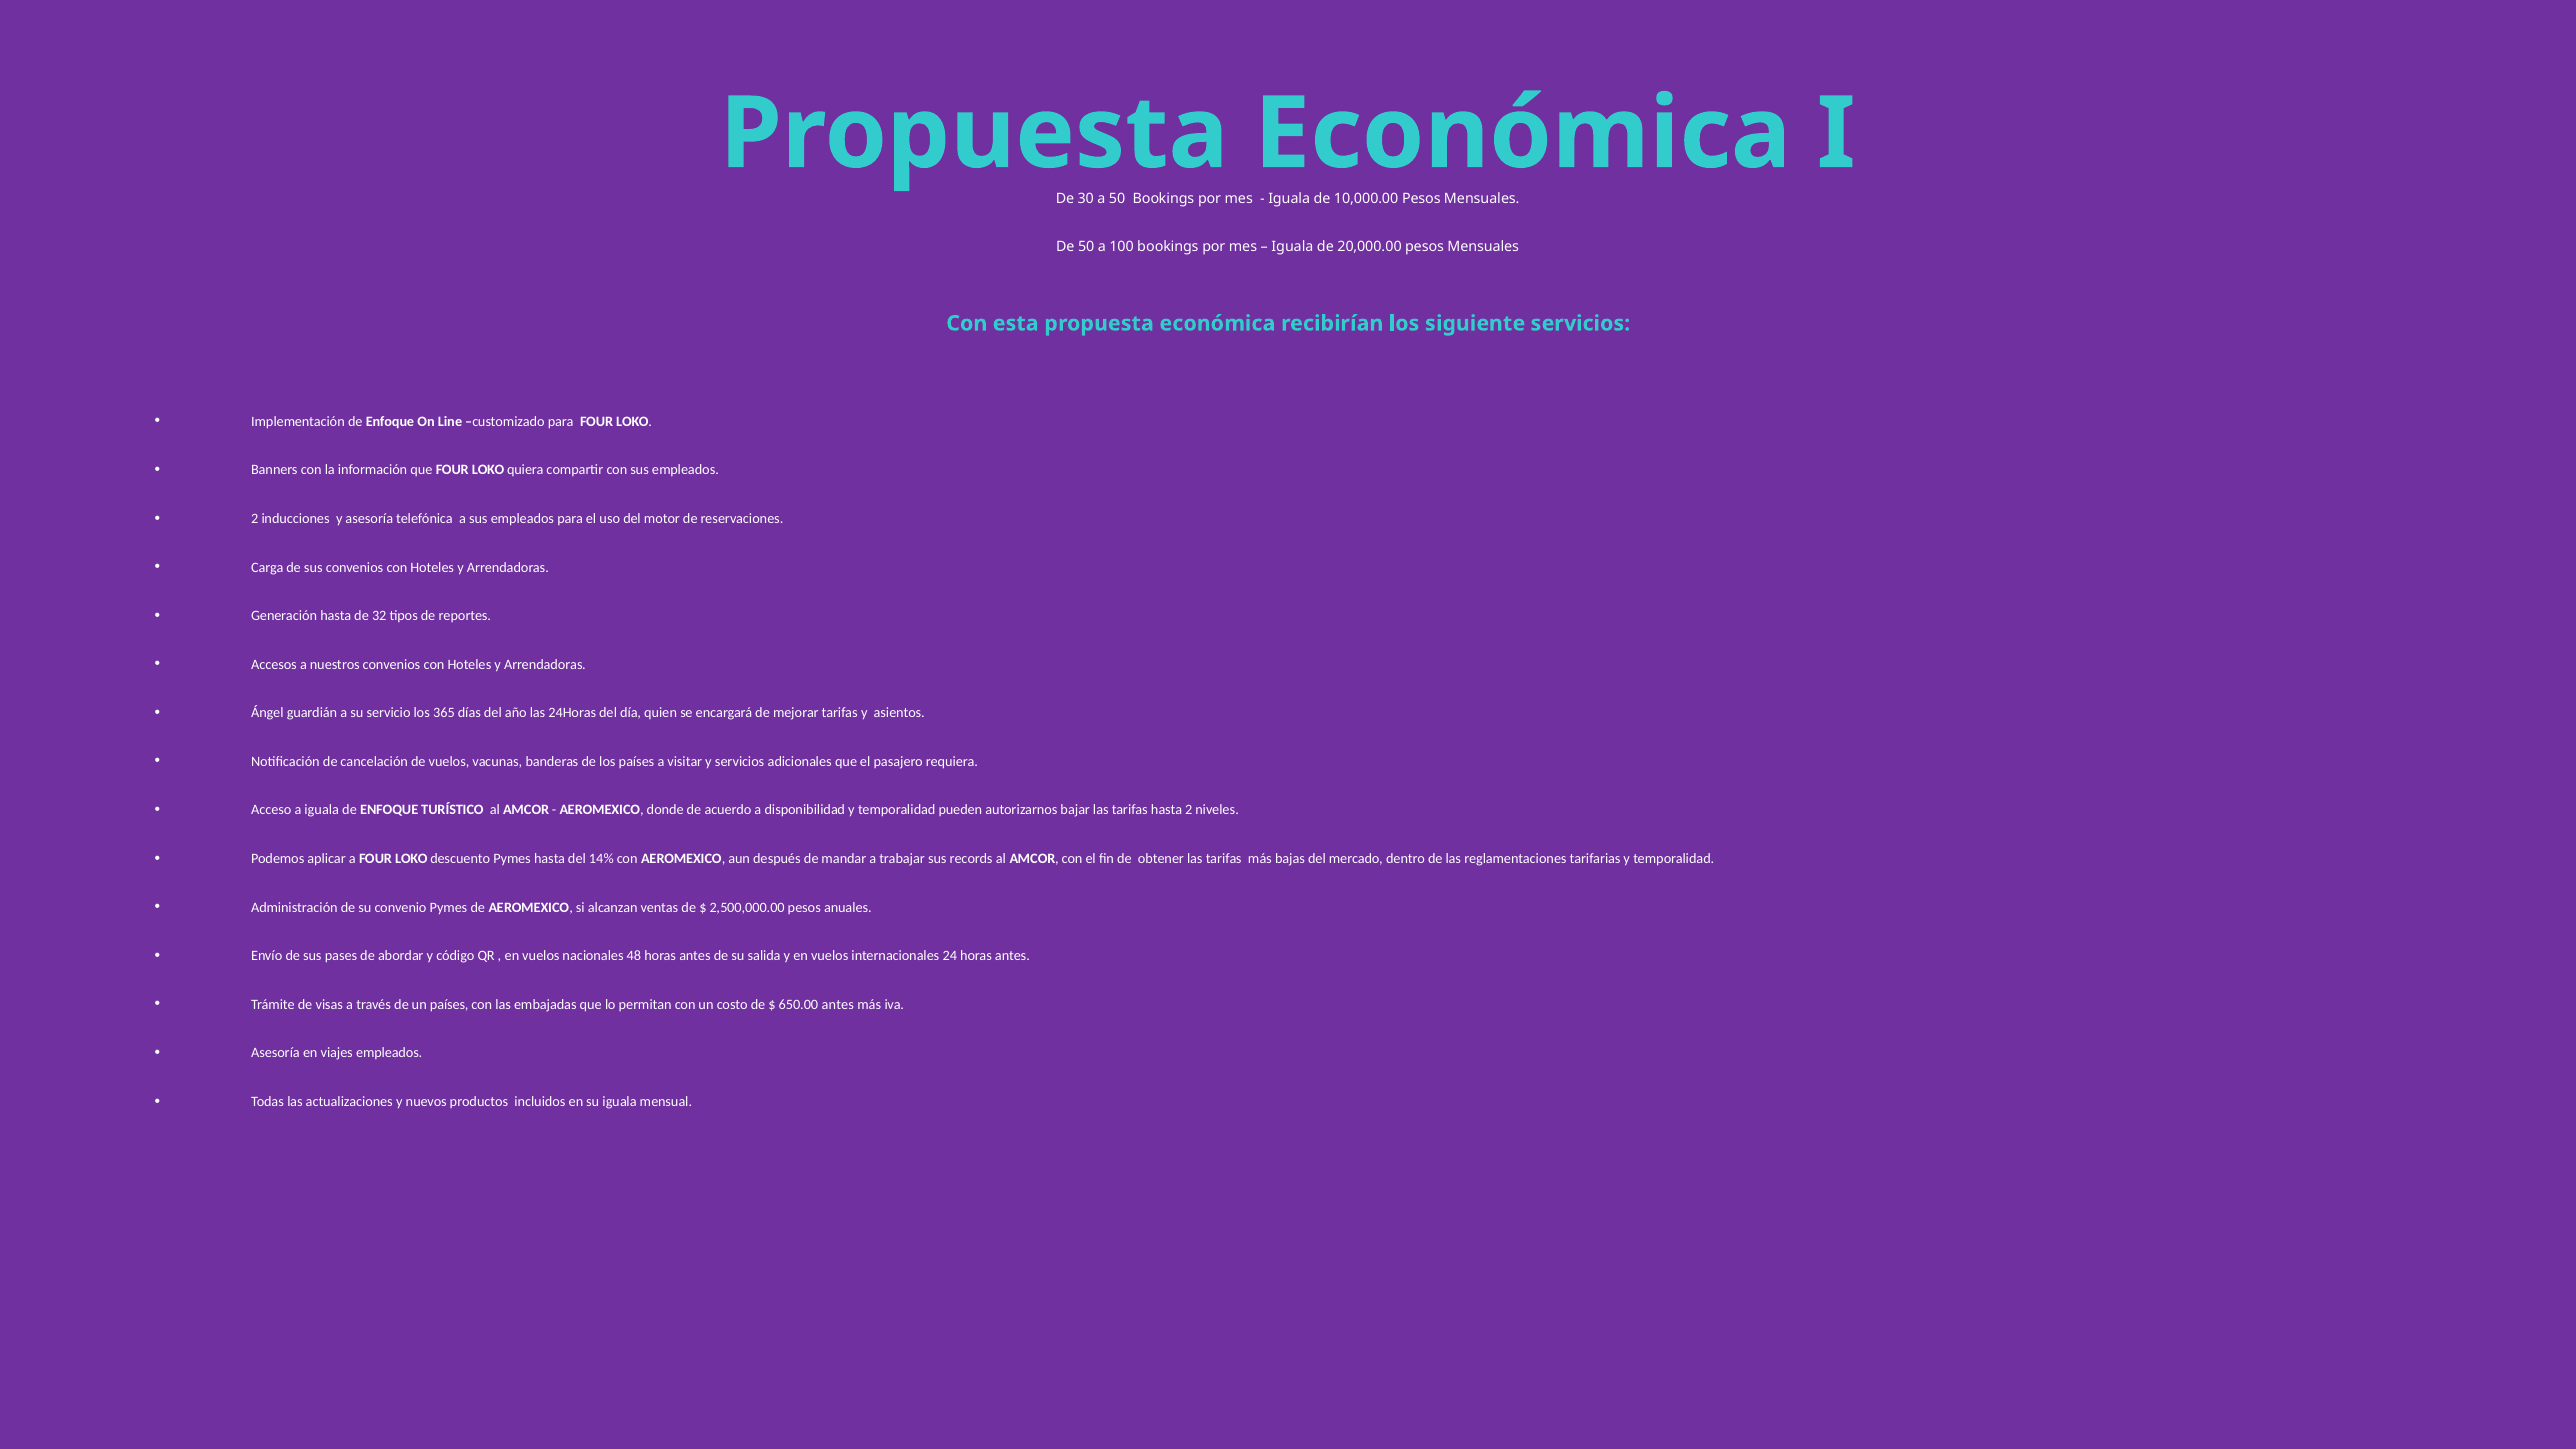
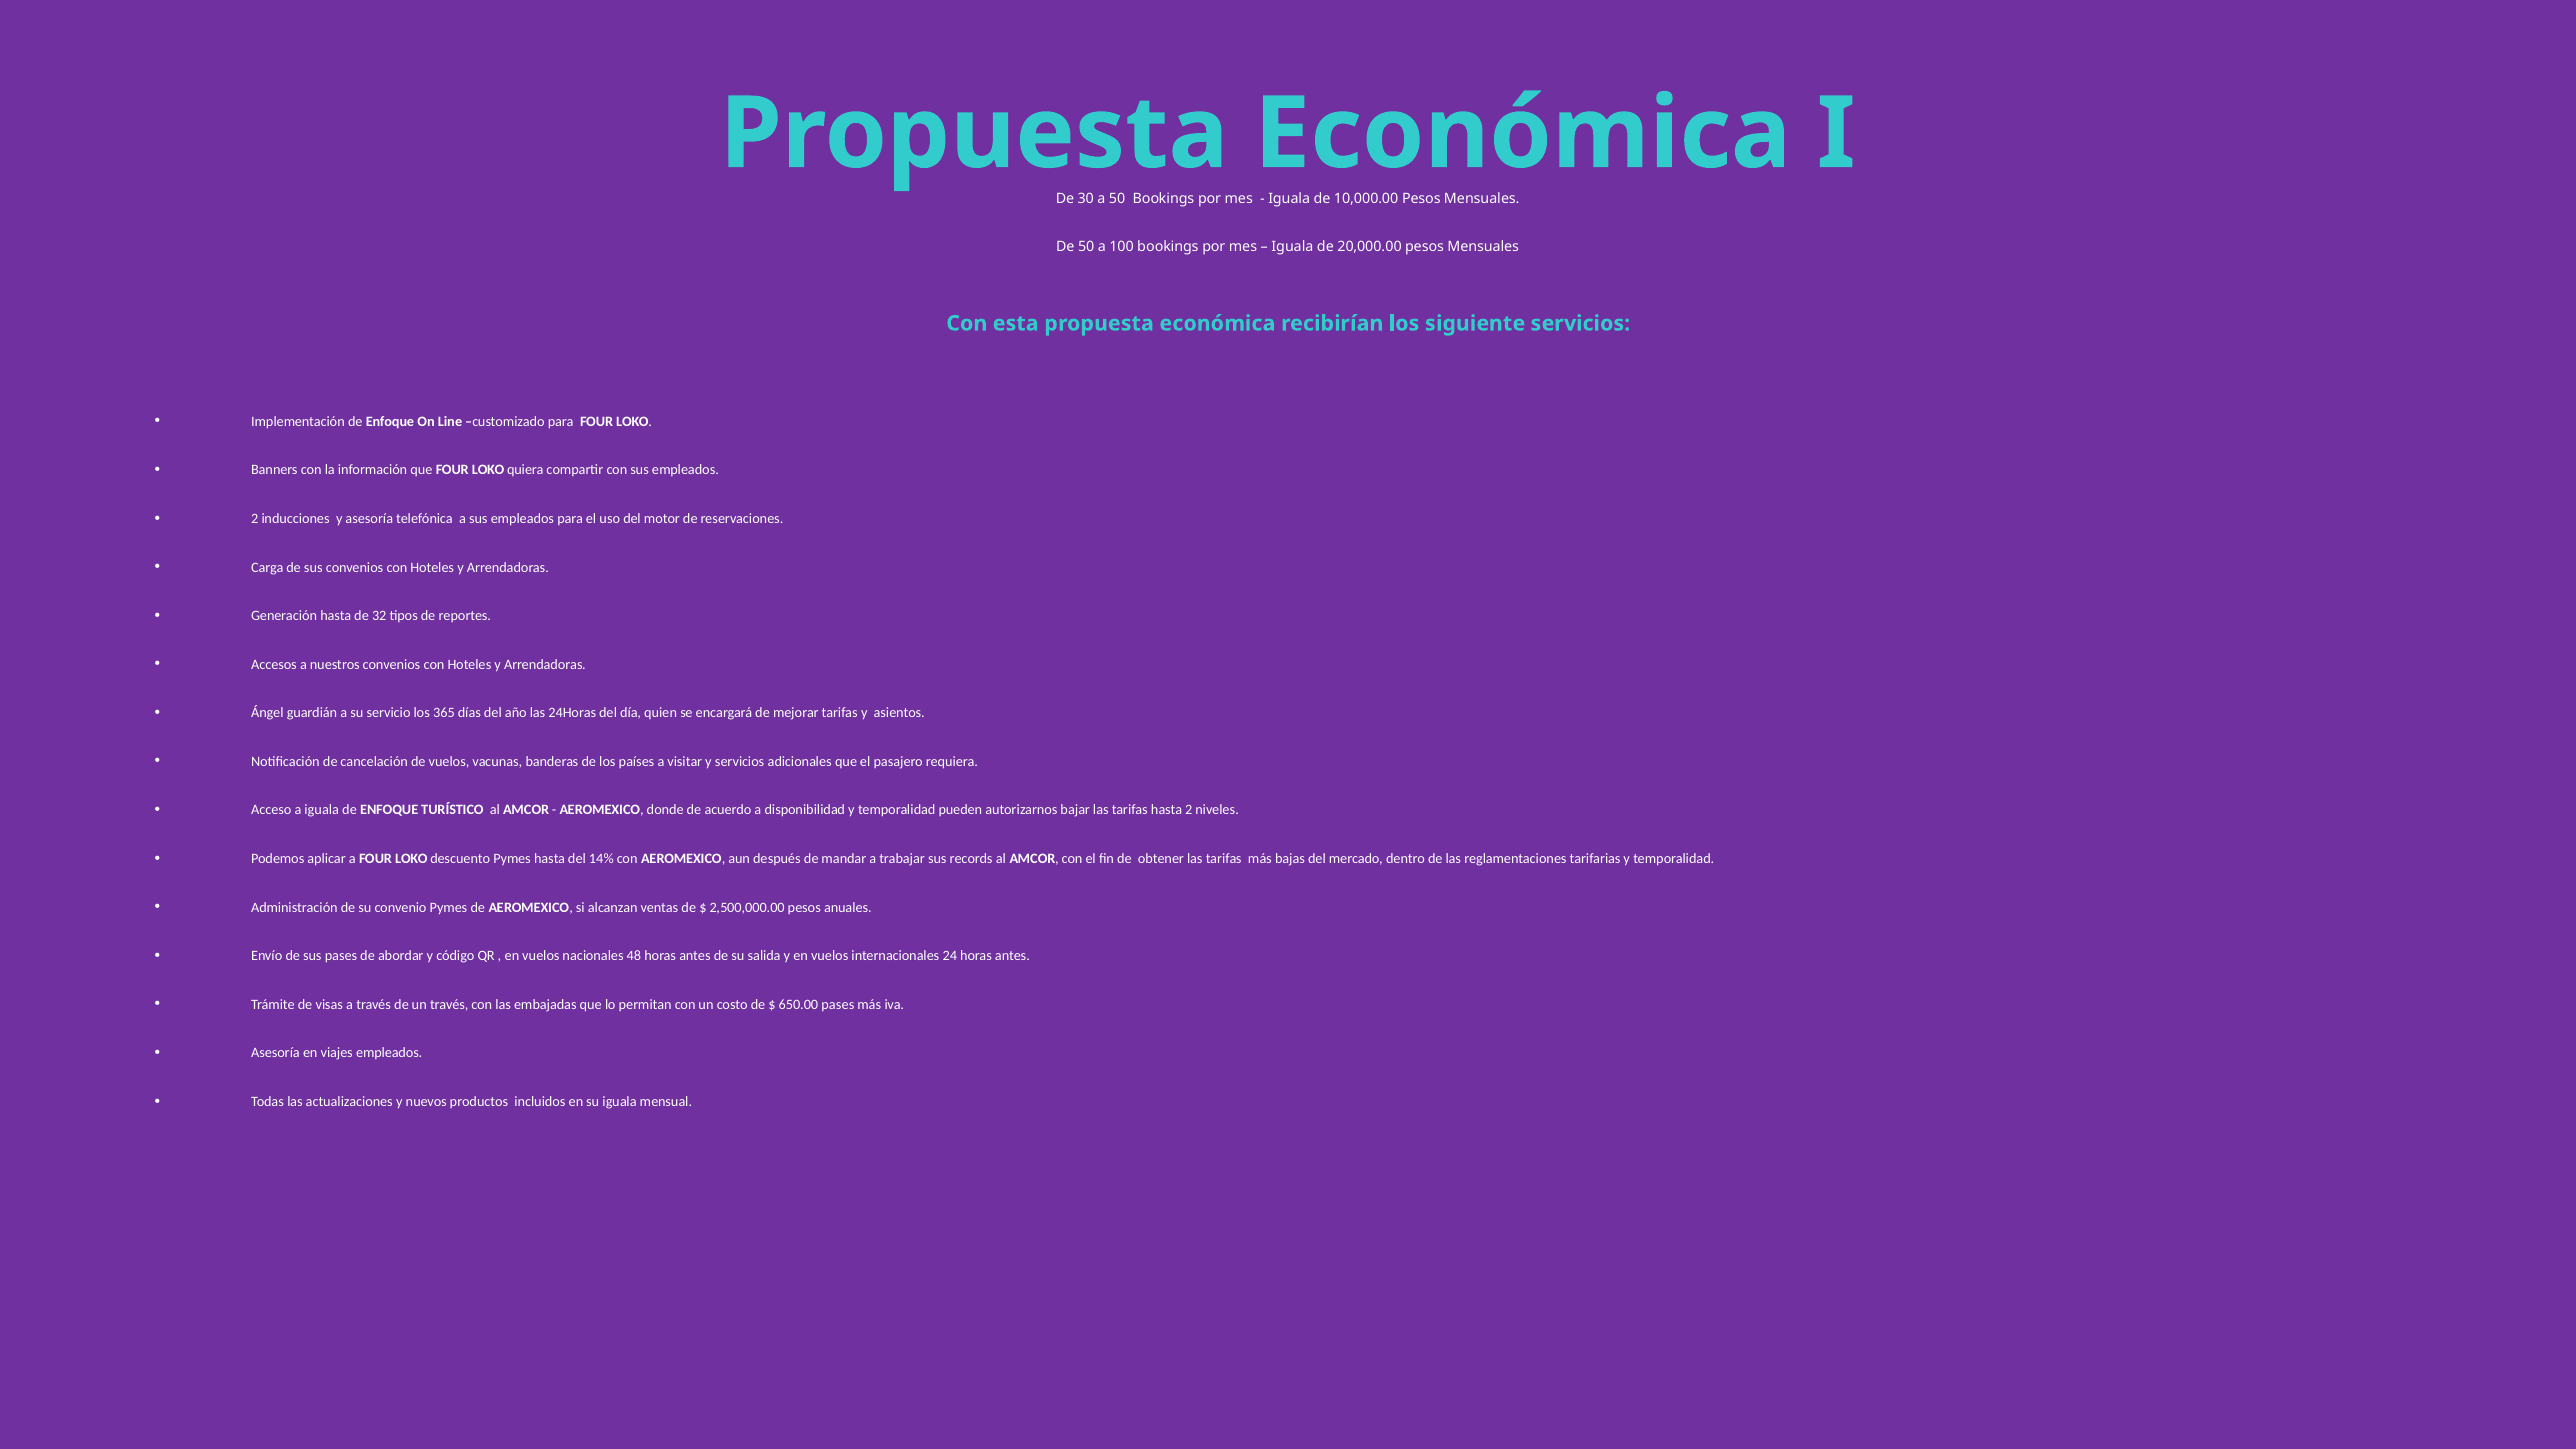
un países: países -> través
650.00 antes: antes -> pases
